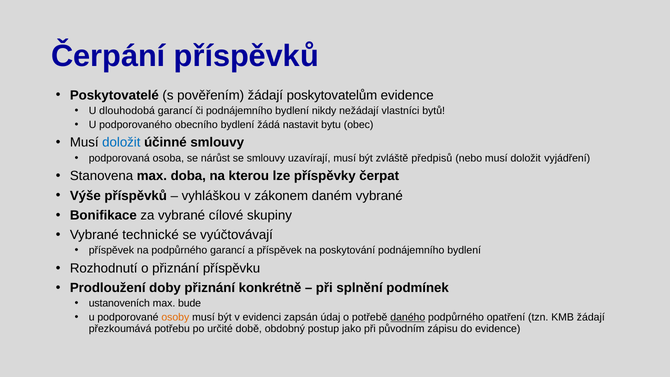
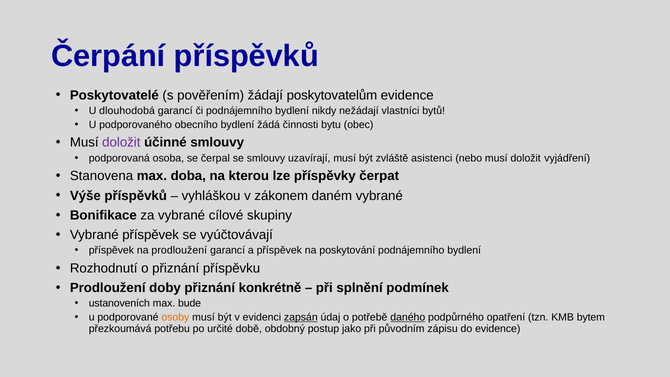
nastavit: nastavit -> činnosti
doložit at (121, 143) colour: blue -> purple
nárůst: nárůst -> čerpal
předpisů: předpisů -> asistenci
Vybrané technické: technické -> příspěvek
na podpůrného: podpůrného -> prodloužení
zapsán underline: none -> present
KMB žádají: žádají -> bytem
